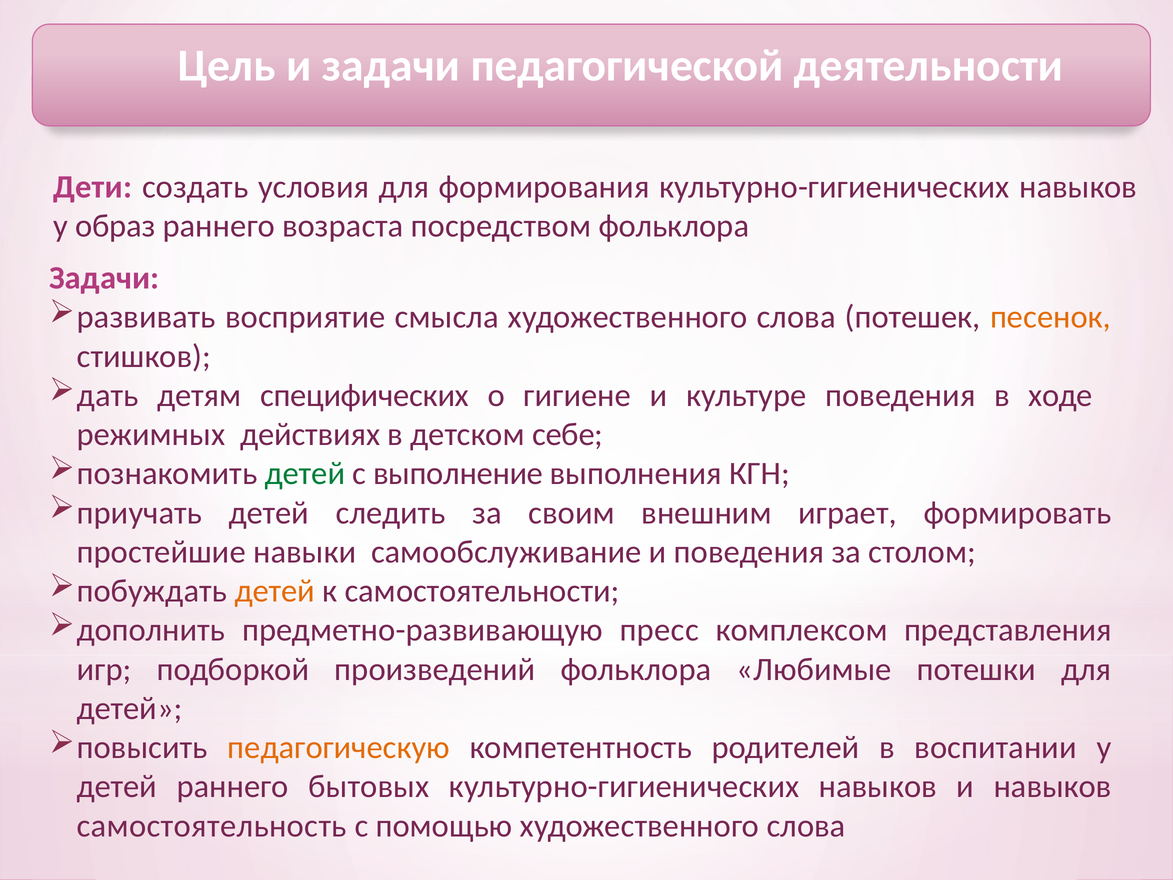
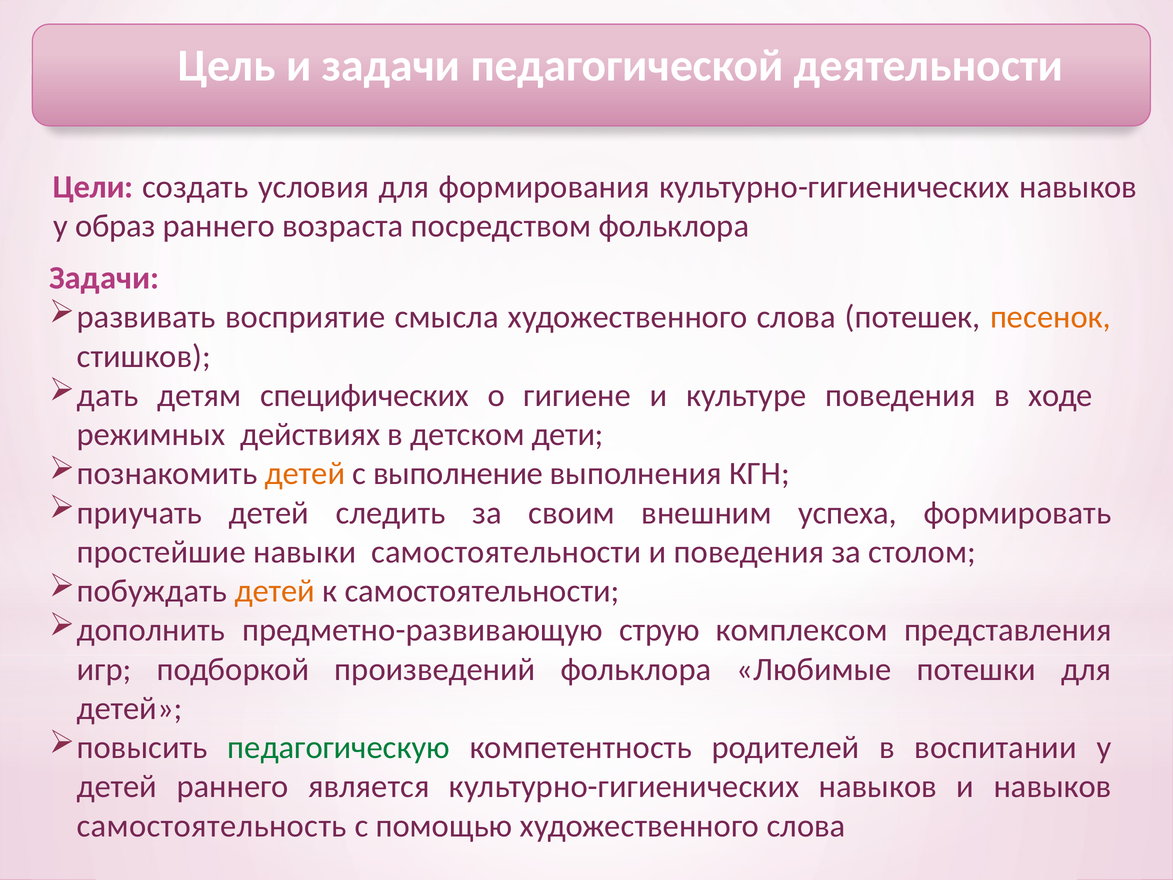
Дети: Дети -> Цели
себе: себе -> дети
детей at (305, 473) colour: green -> orange
играет: играет -> успеха
навыки самообслуживание: самообслуживание -> самостоятельности
пресс: пресс -> струю
педагогическую colour: orange -> green
бытовых: бытовых -> является
